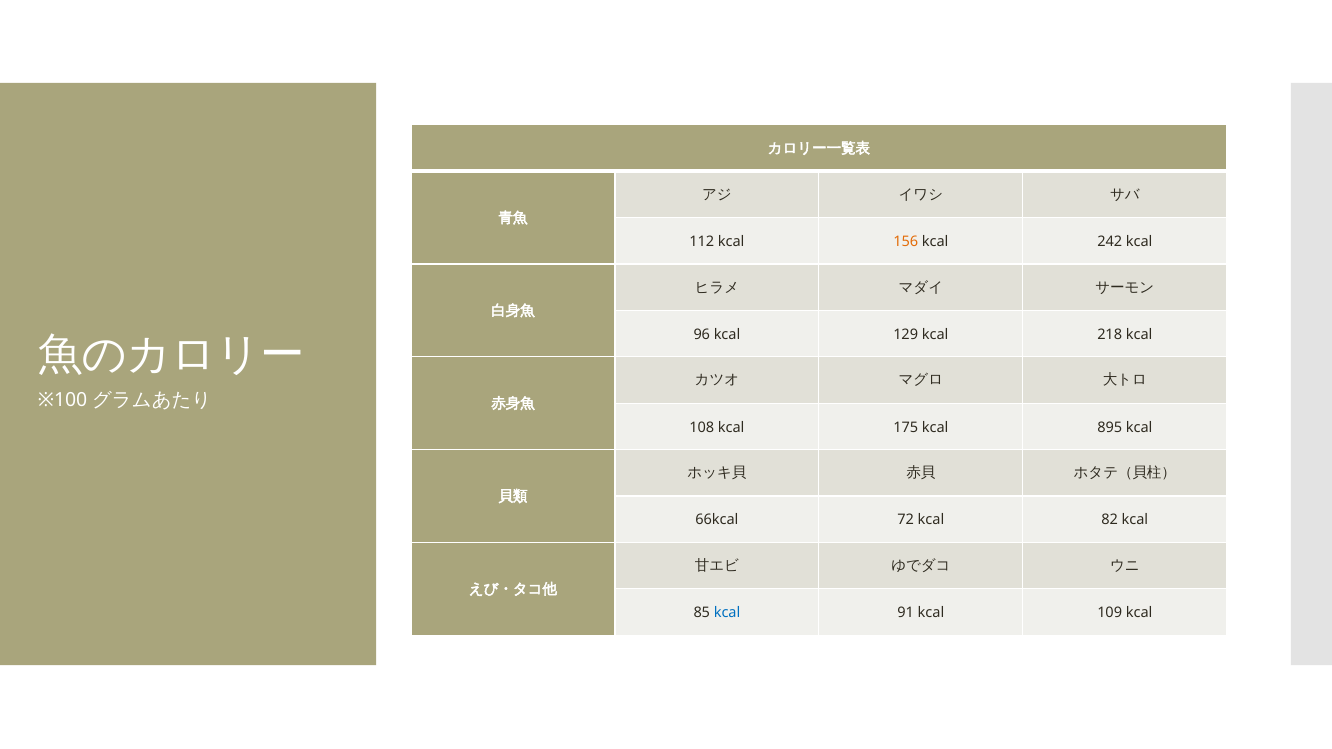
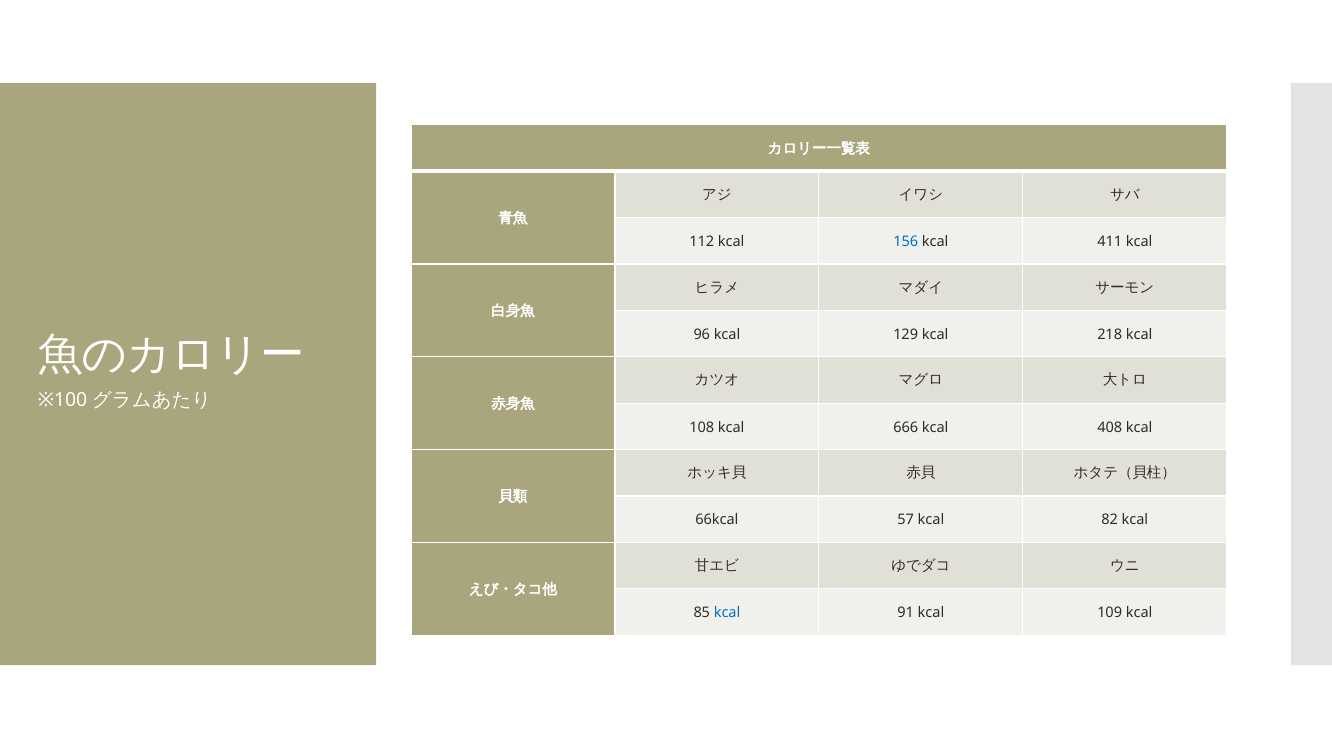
156 colour: orange -> blue
242: 242 -> 411
175: 175 -> 666
895: 895 -> 408
72: 72 -> 57
